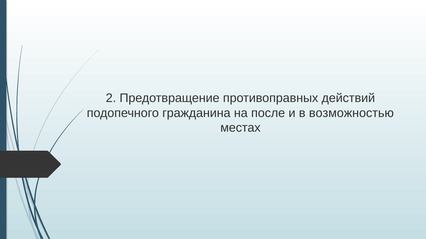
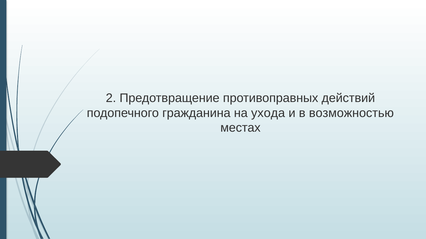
после: после -> ухода
